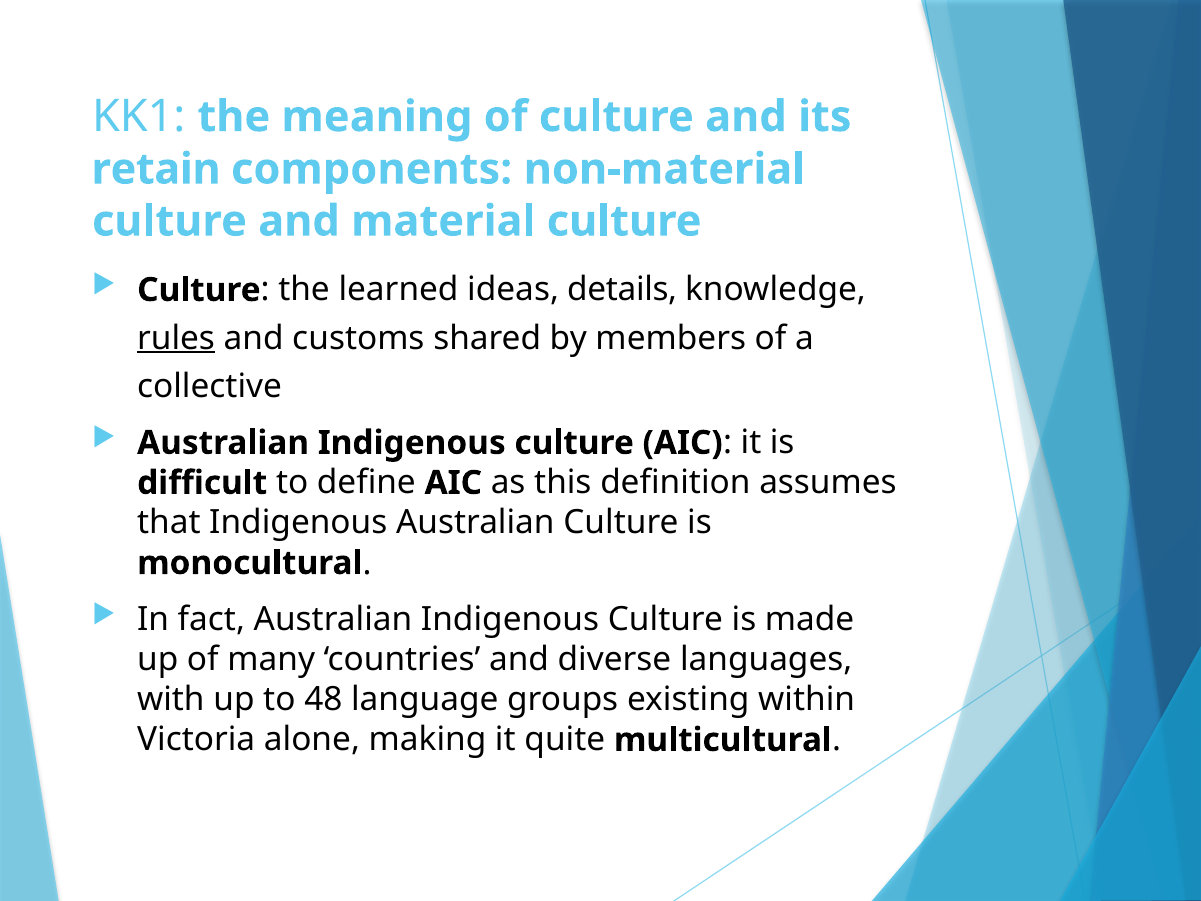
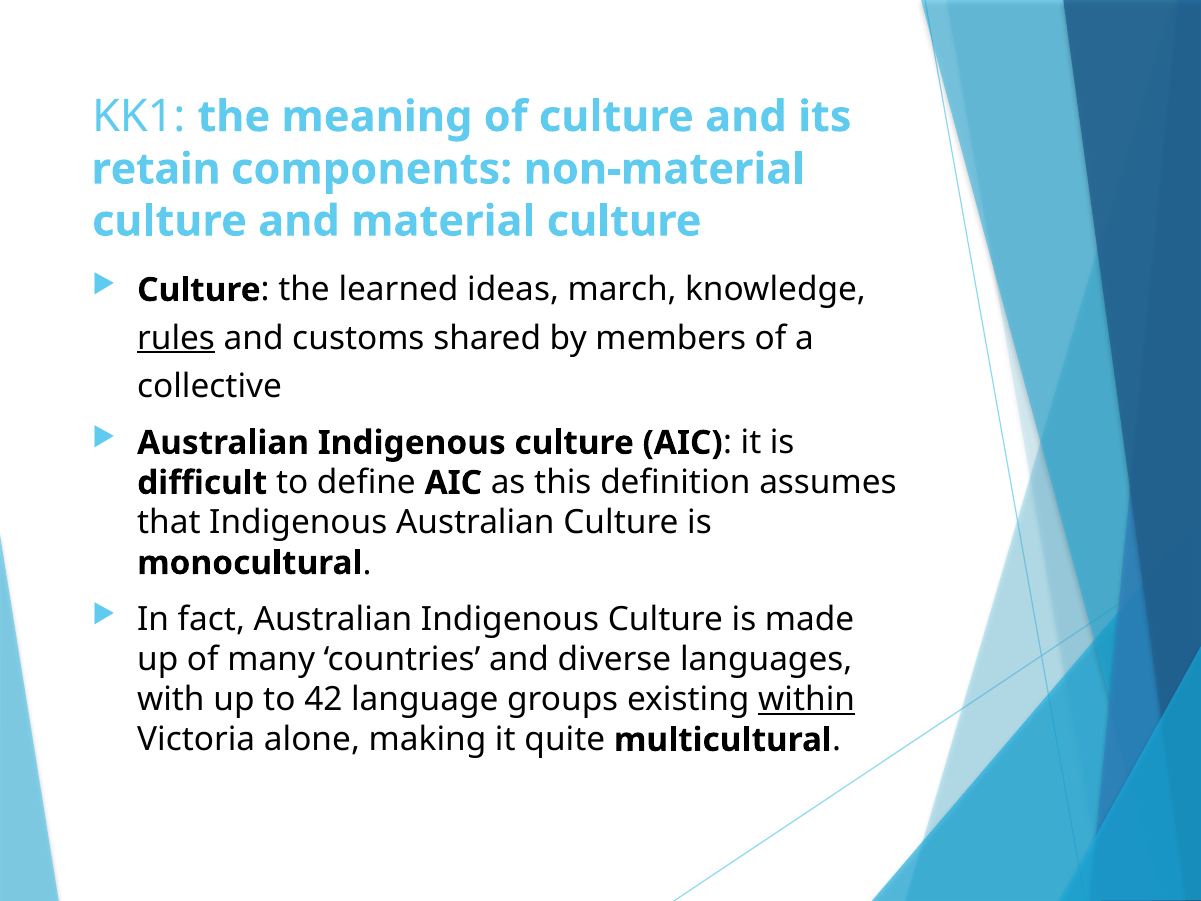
details: details -> march
48: 48 -> 42
within underline: none -> present
